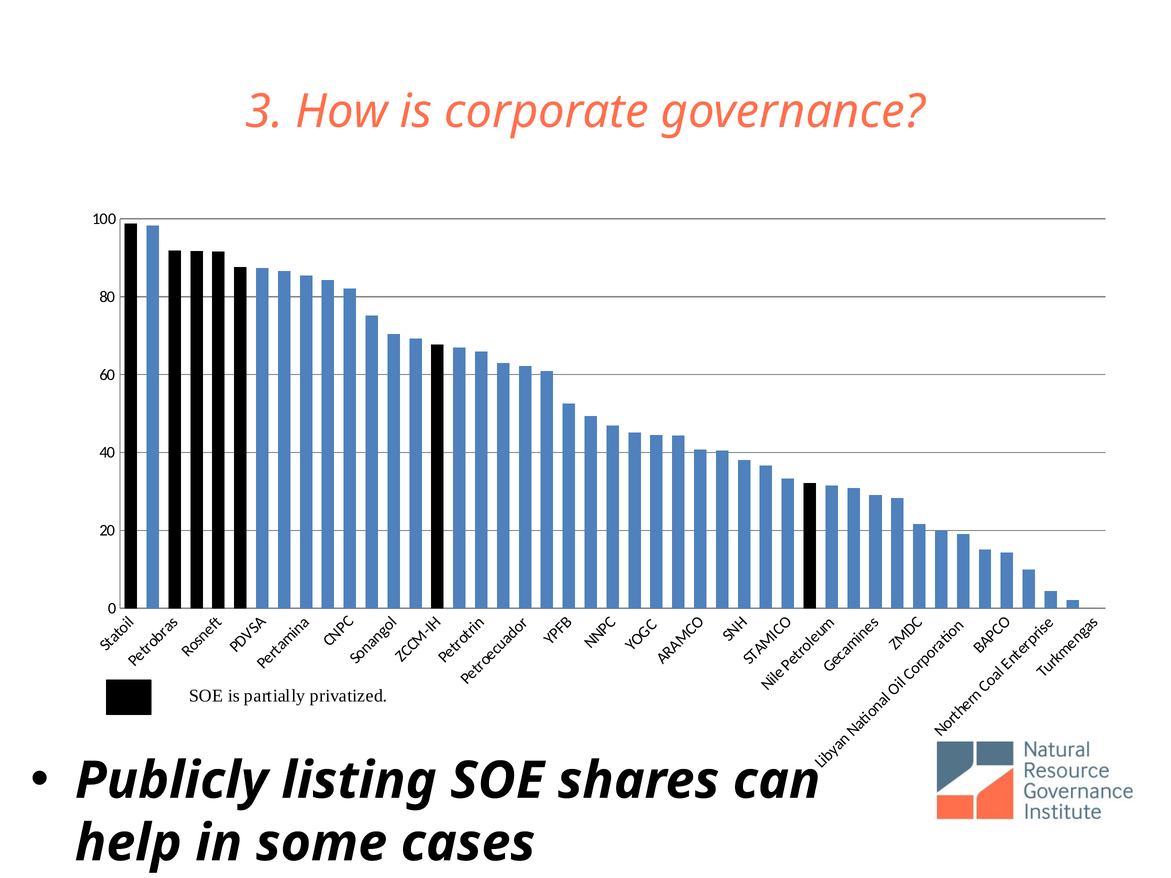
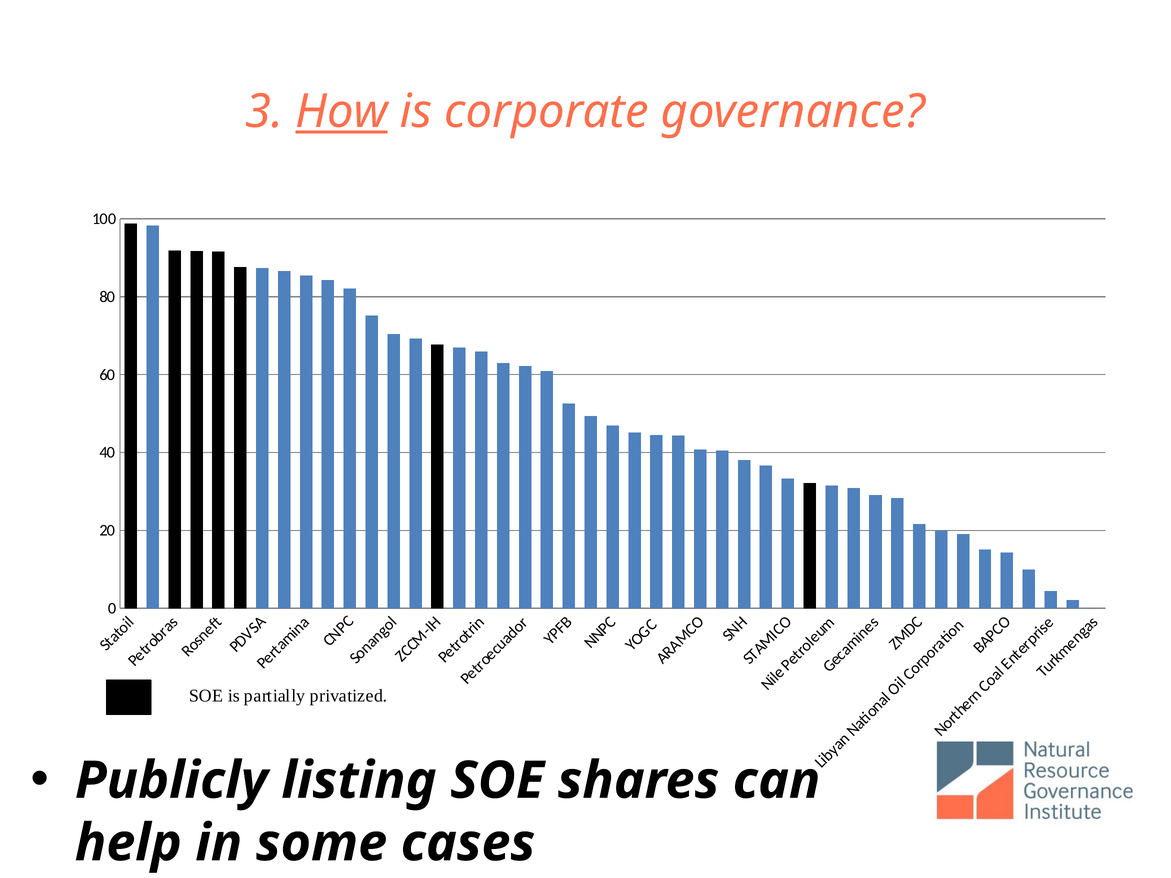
How underline: none -> present
